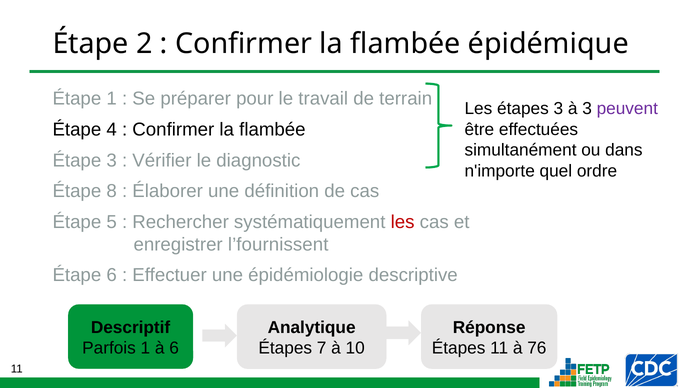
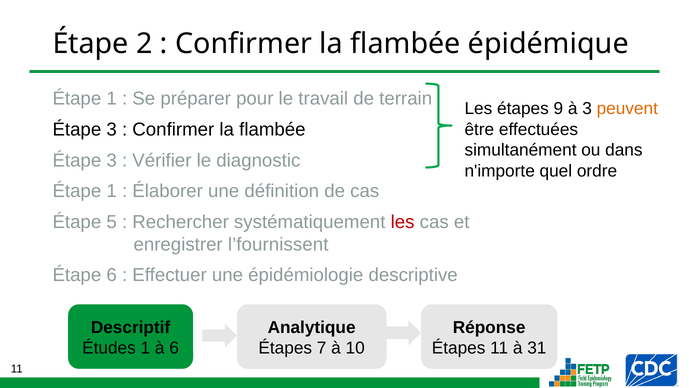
étapes 3: 3 -> 9
peuvent colour: purple -> orange
4 at (112, 129): 4 -> 3
8 at (112, 191): 8 -> 1
Parfois: Parfois -> Études
76: 76 -> 31
